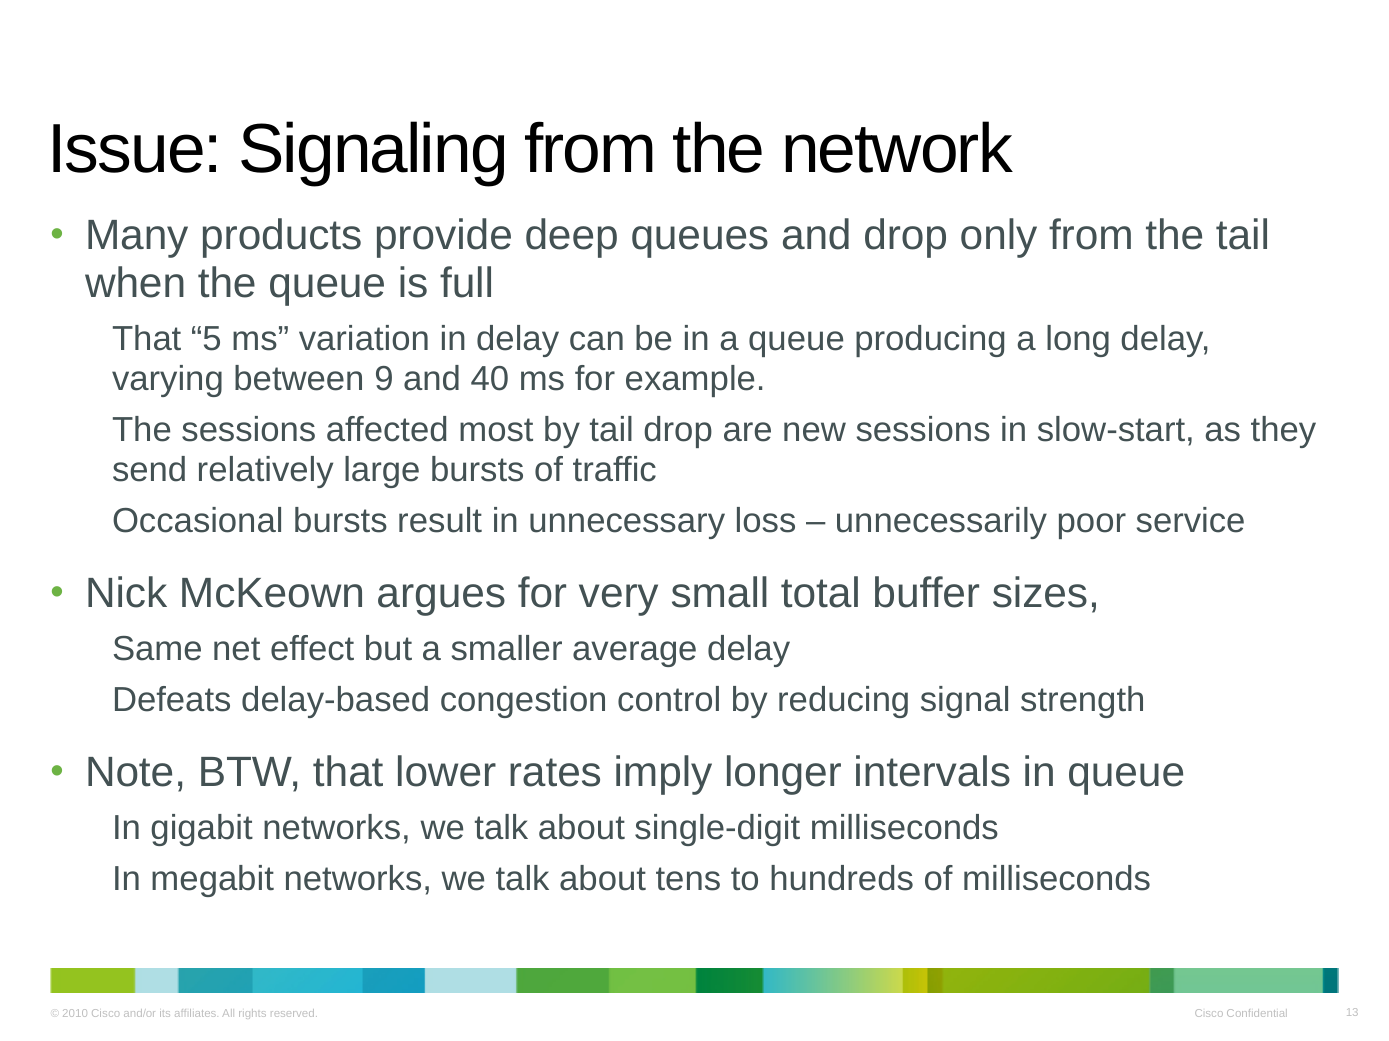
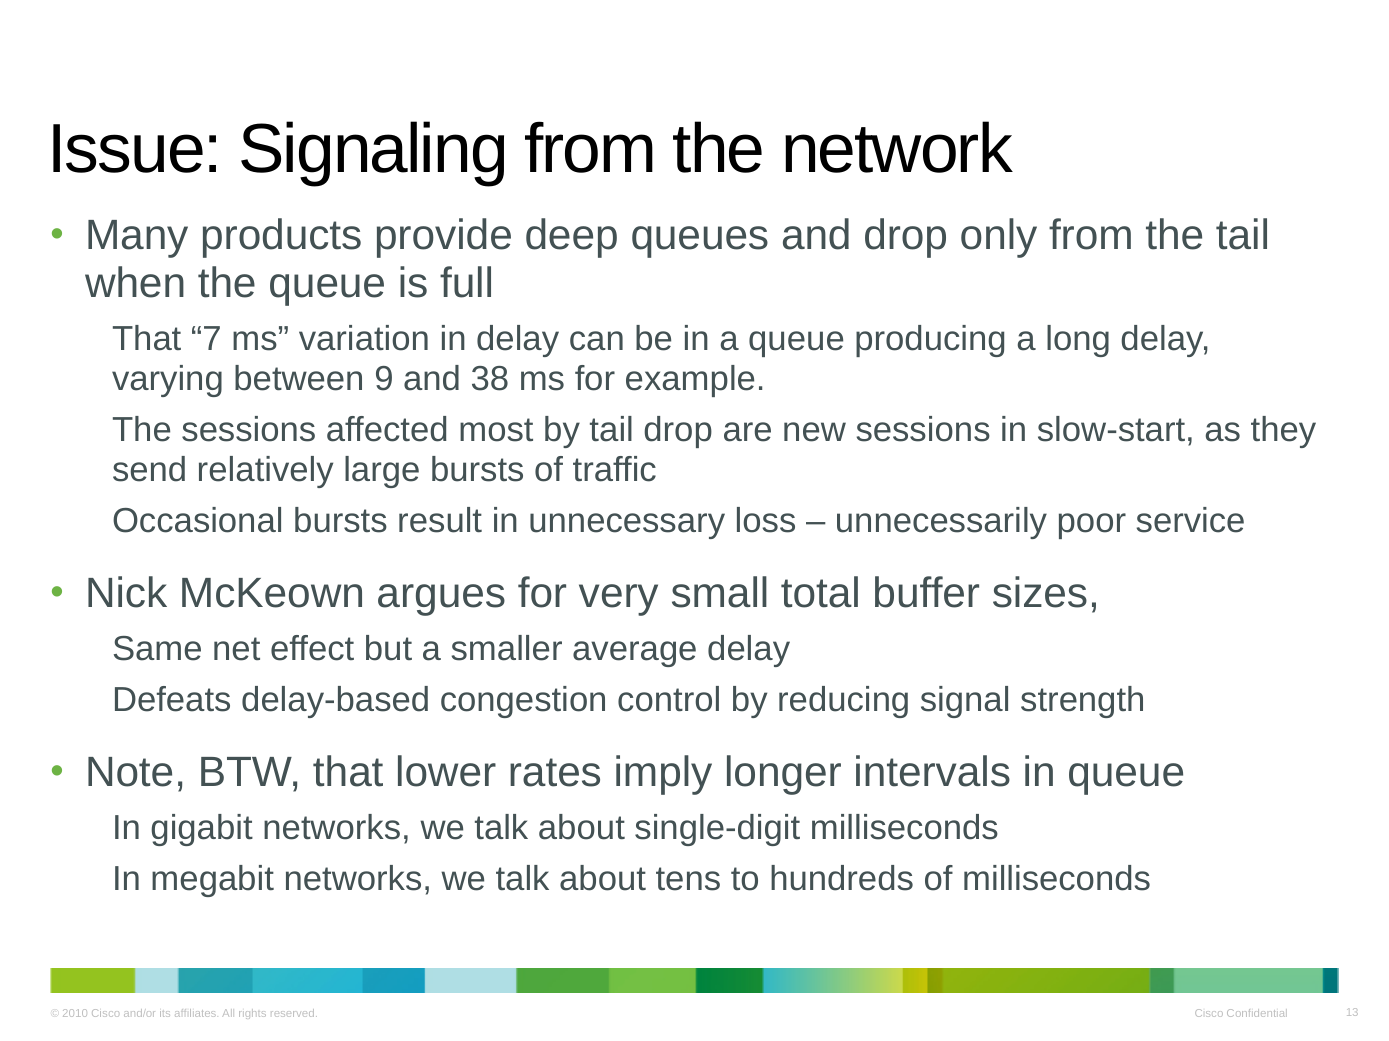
5: 5 -> 7
40: 40 -> 38
